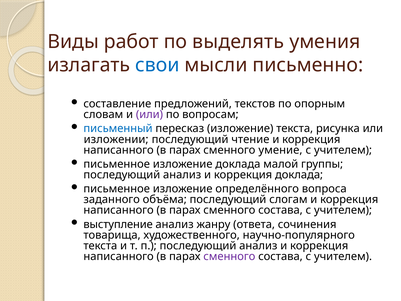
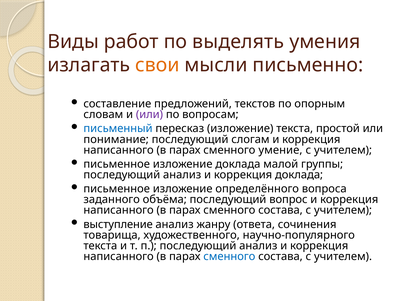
свои colour: blue -> orange
рисунка: рисунка -> простой
изложении: изложении -> понимание
чтение: чтение -> слогам
слогам: слогам -> вопрос
сменного at (229, 256) colour: purple -> blue
